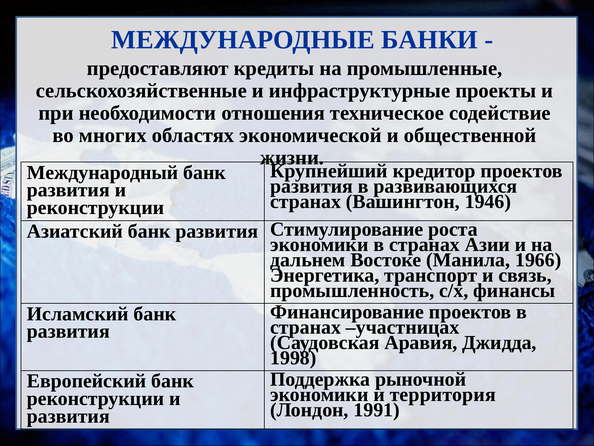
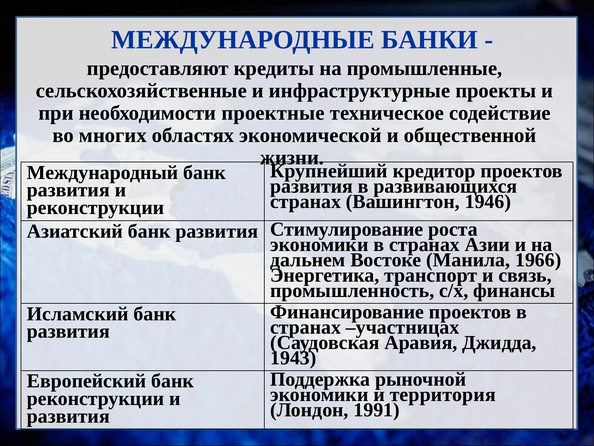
отношения: отношения -> проектные
1998: 1998 -> 1943
